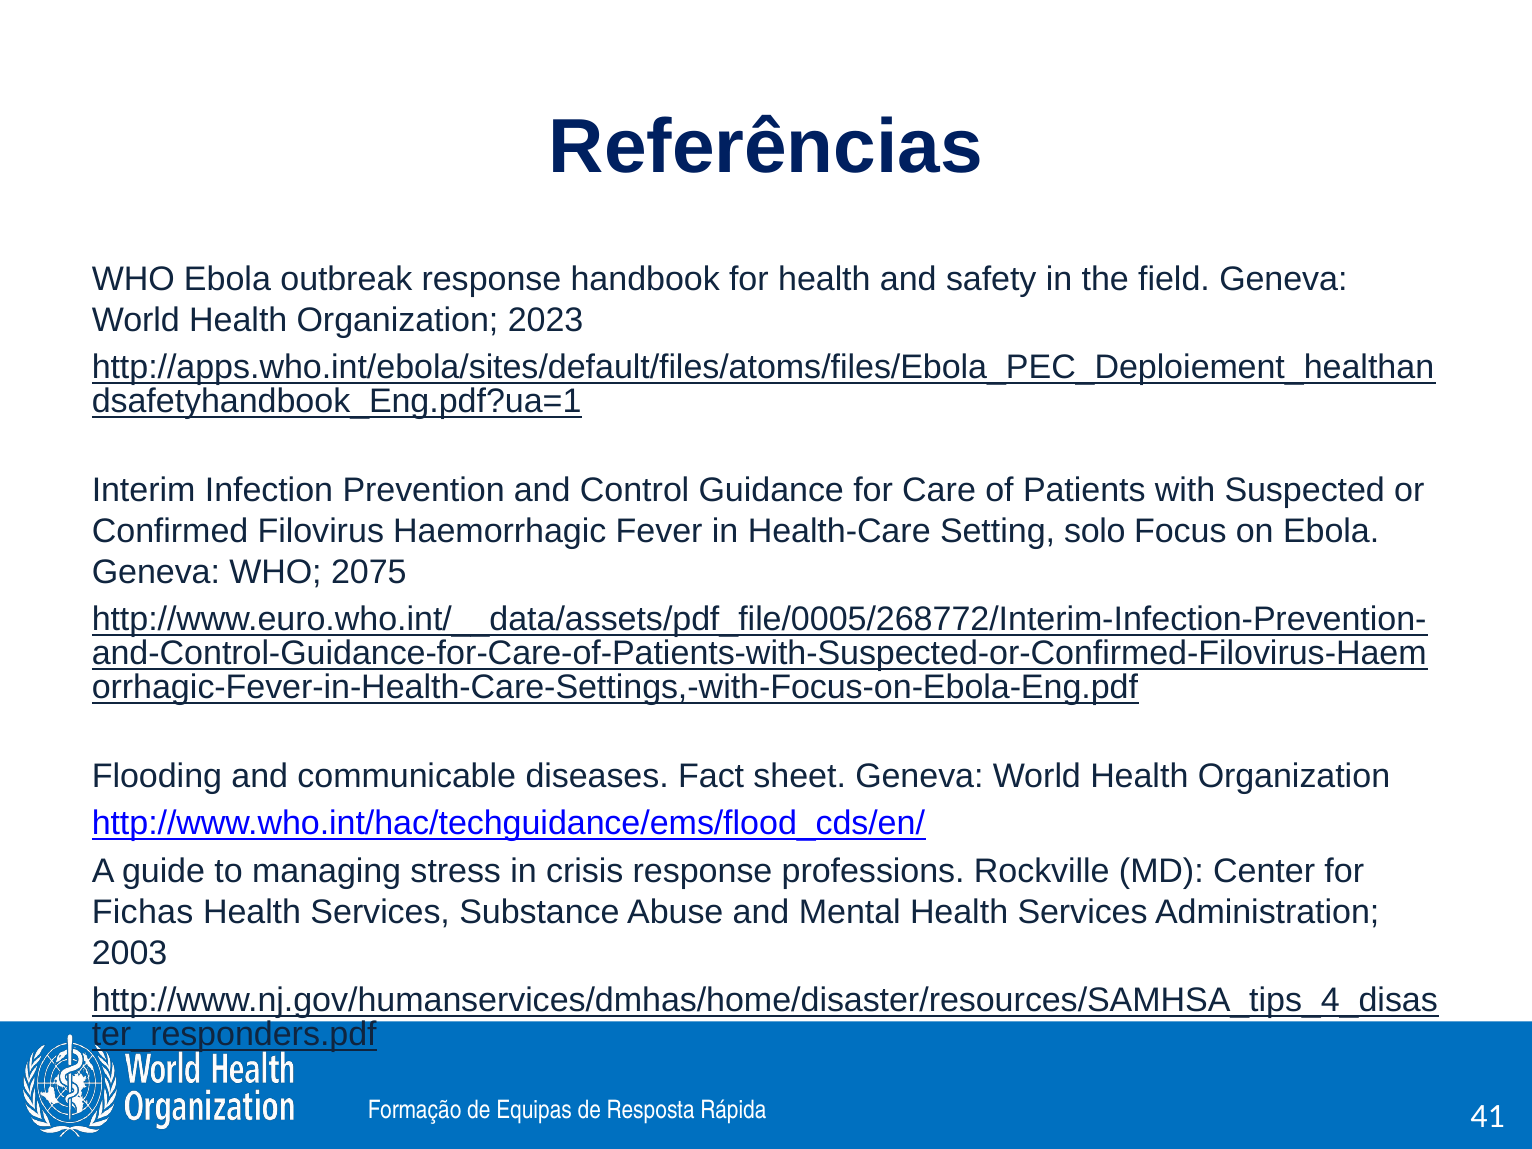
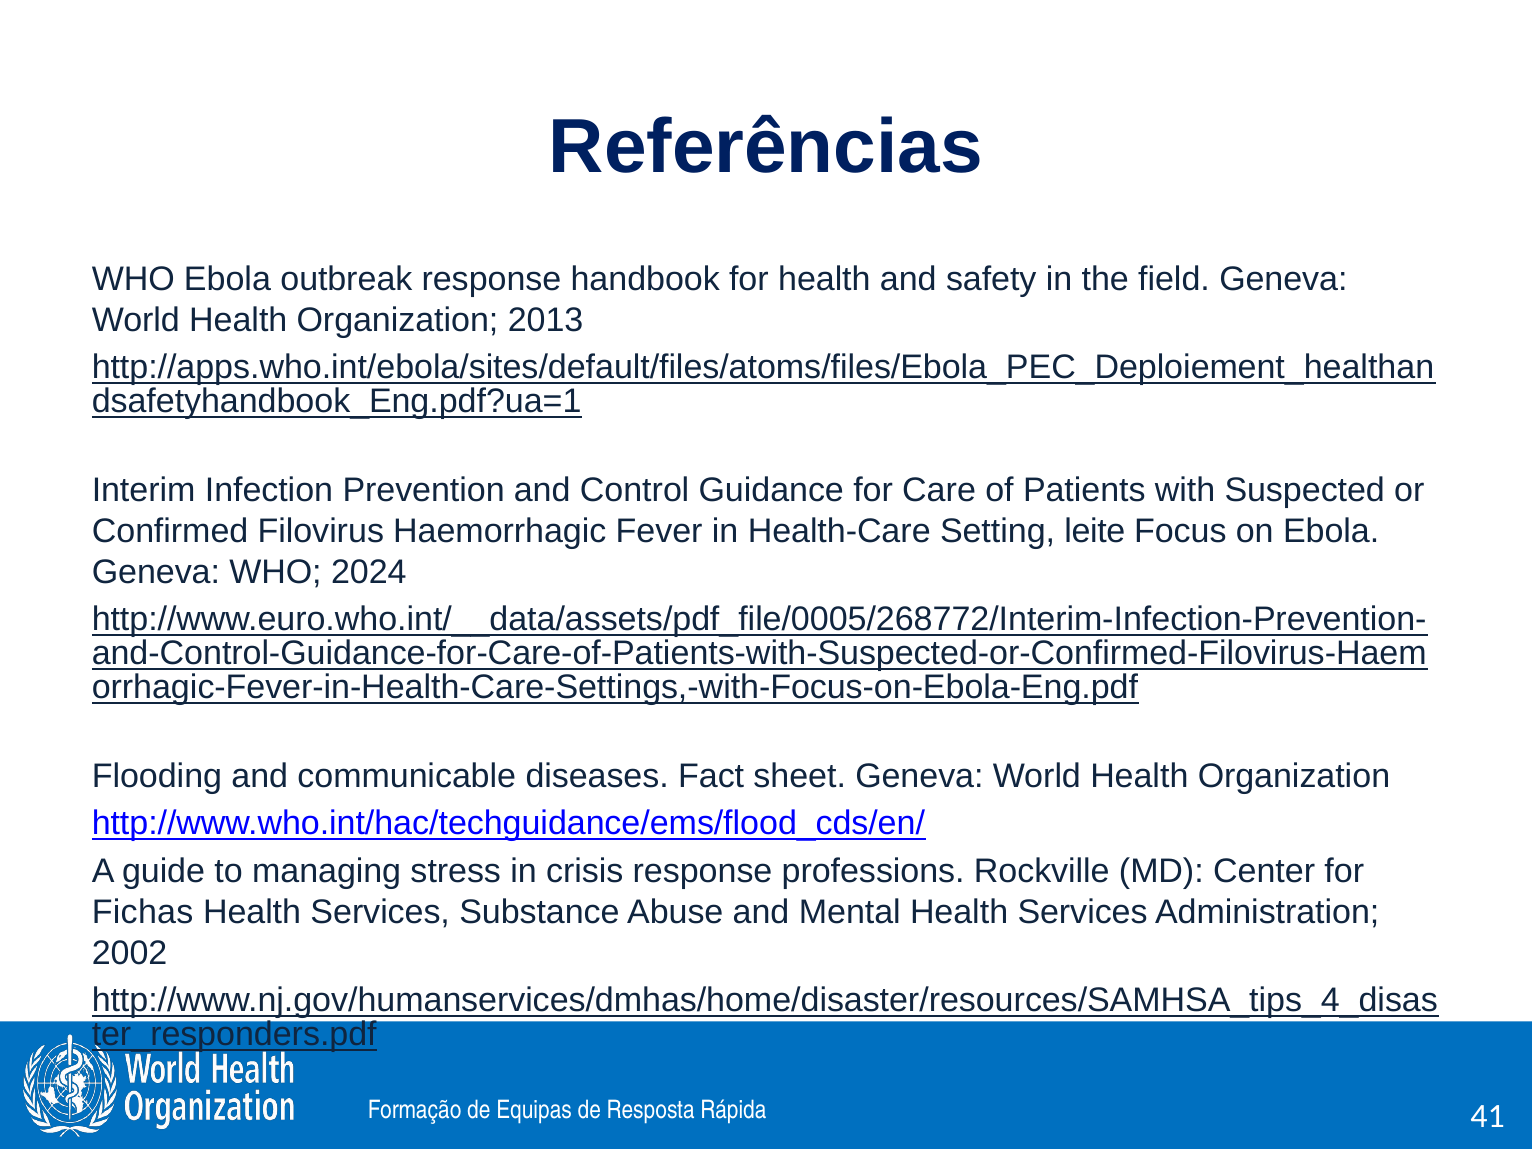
2023: 2023 -> 2013
solo: solo -> leite
2075: 2075 -> 2024
2003: 2003 -> 2002
